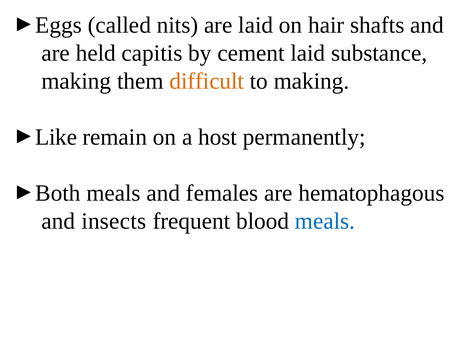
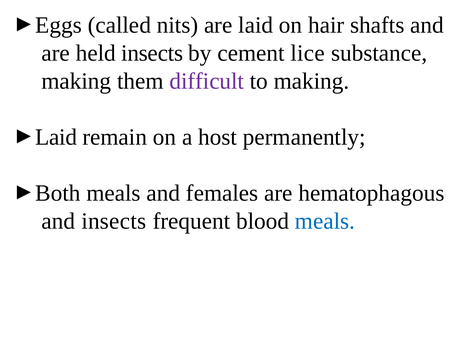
held capitis: capitis -> insects
cement laid: laid -> lice
difficult colour: orange -> purple
Like at (56, 137): Like -> Laid
